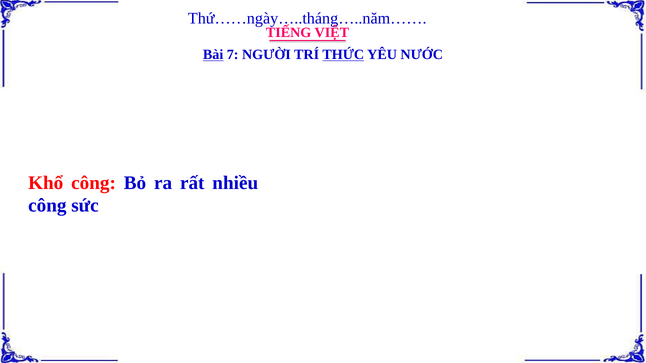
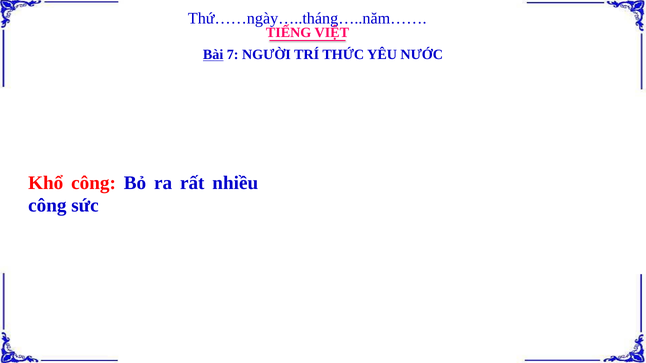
THỨC underline: present -> none
